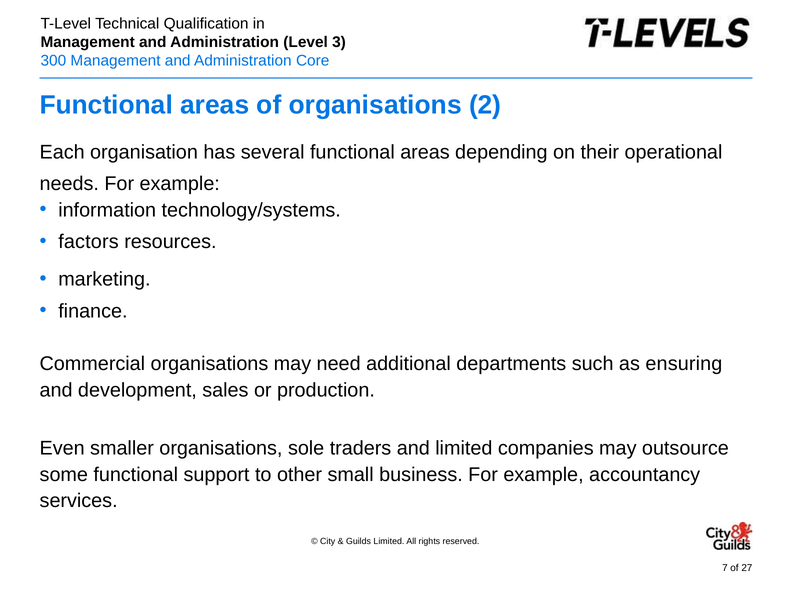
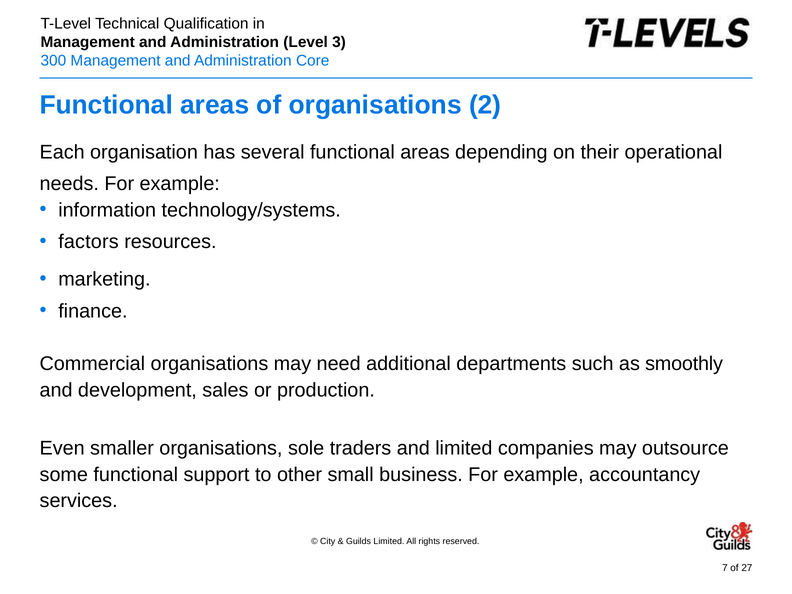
ensuring: ensuring -> smoothly
